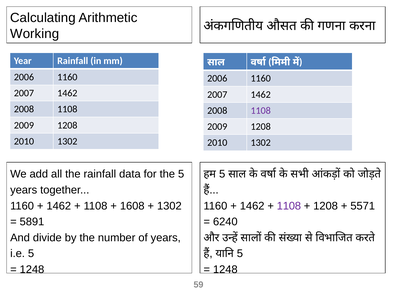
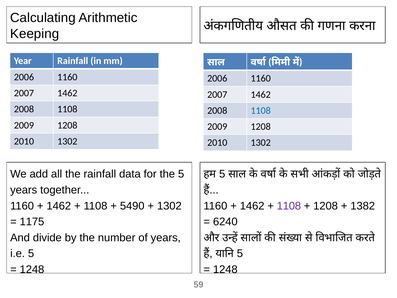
Working: Working -> Keeping
1108 at (261, 110) colour: purple -> blue
1608: 1608 -> 5490
5571: 5571 -> 1382
5891: 5891 -> 1175
